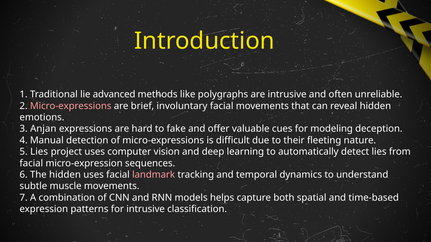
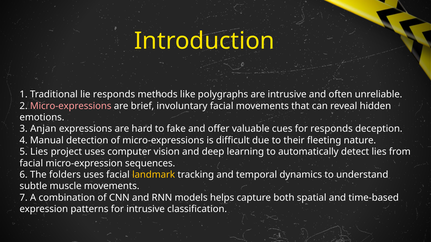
lie advanced: advanced -> responds
for modeling: modeling -> responds
The hidden: hidden -> folders
landmark colour: pink -> yellow
